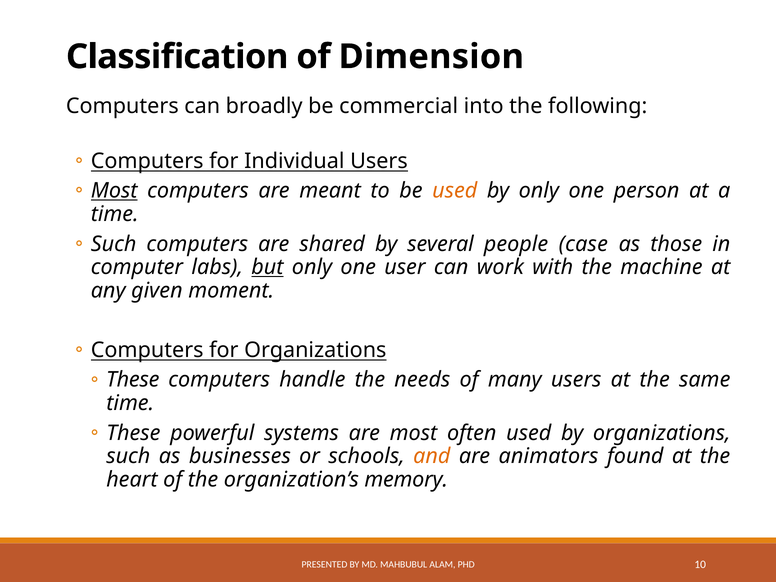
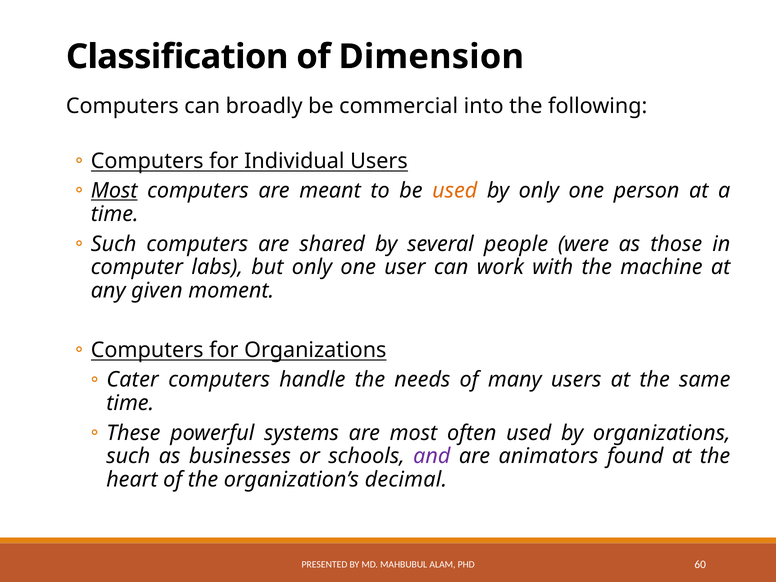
case: case -> were
but underline: present -> none
These at (133, 380): These -> Cater
and colour: orange -> purple
memory: memory -> decimal
10: 10 -> 60
